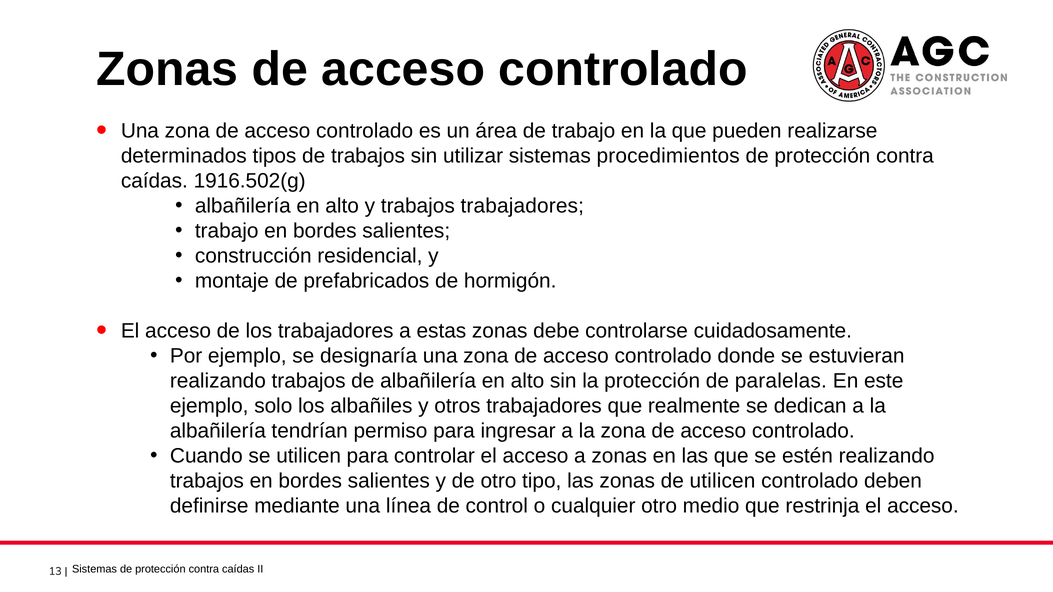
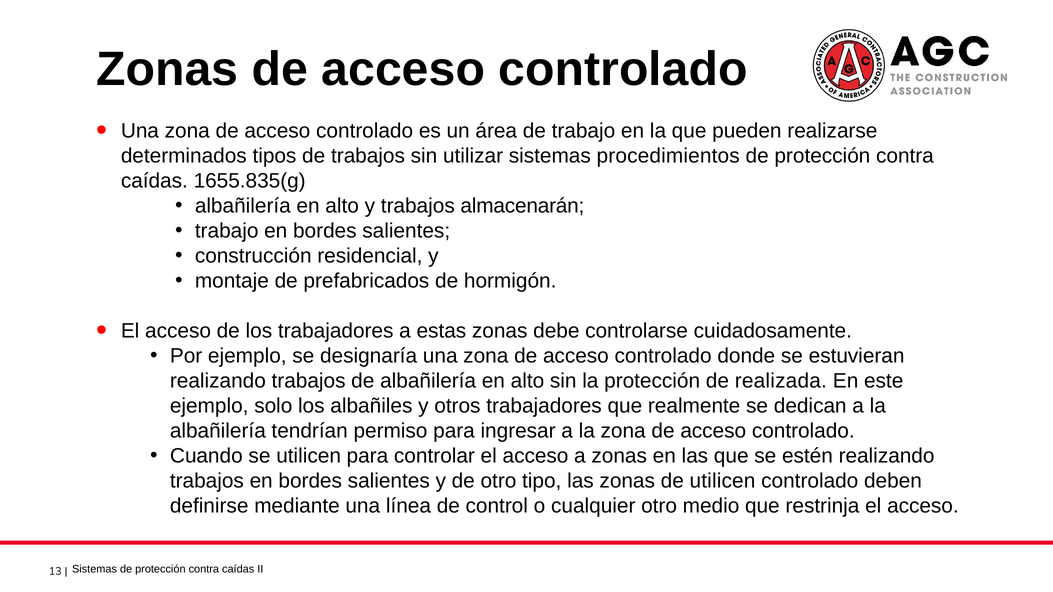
1916.502(g: 1916.502(g -> 1655.835(g
trabajos trabajadores: trabajadores -> almacenarán
paralelas: paralelas -> realizada
